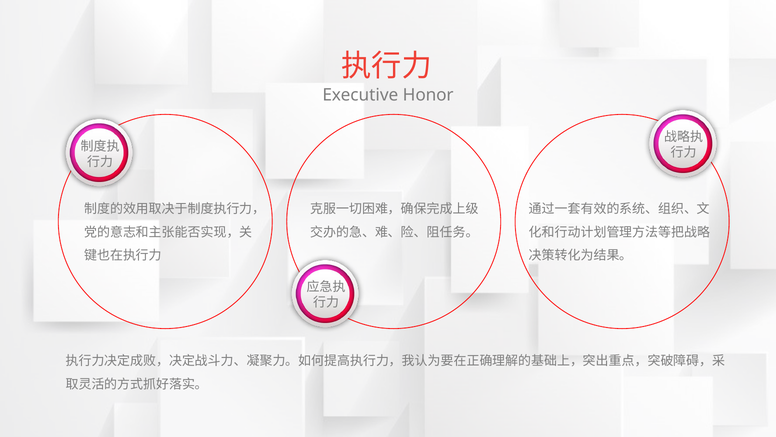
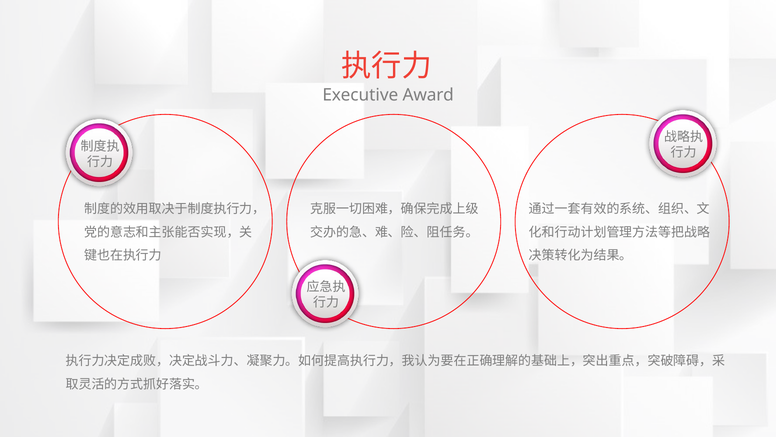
Honor: Honor -> Award
